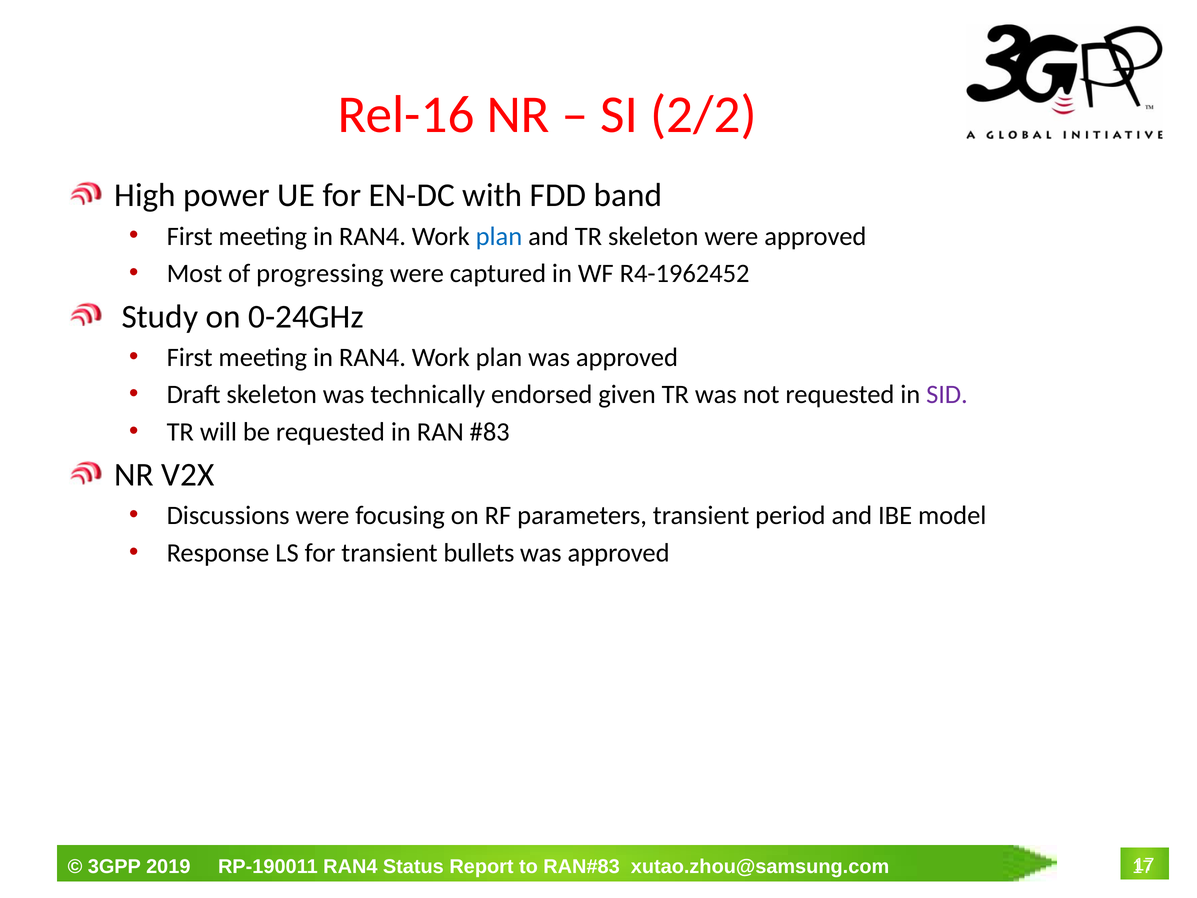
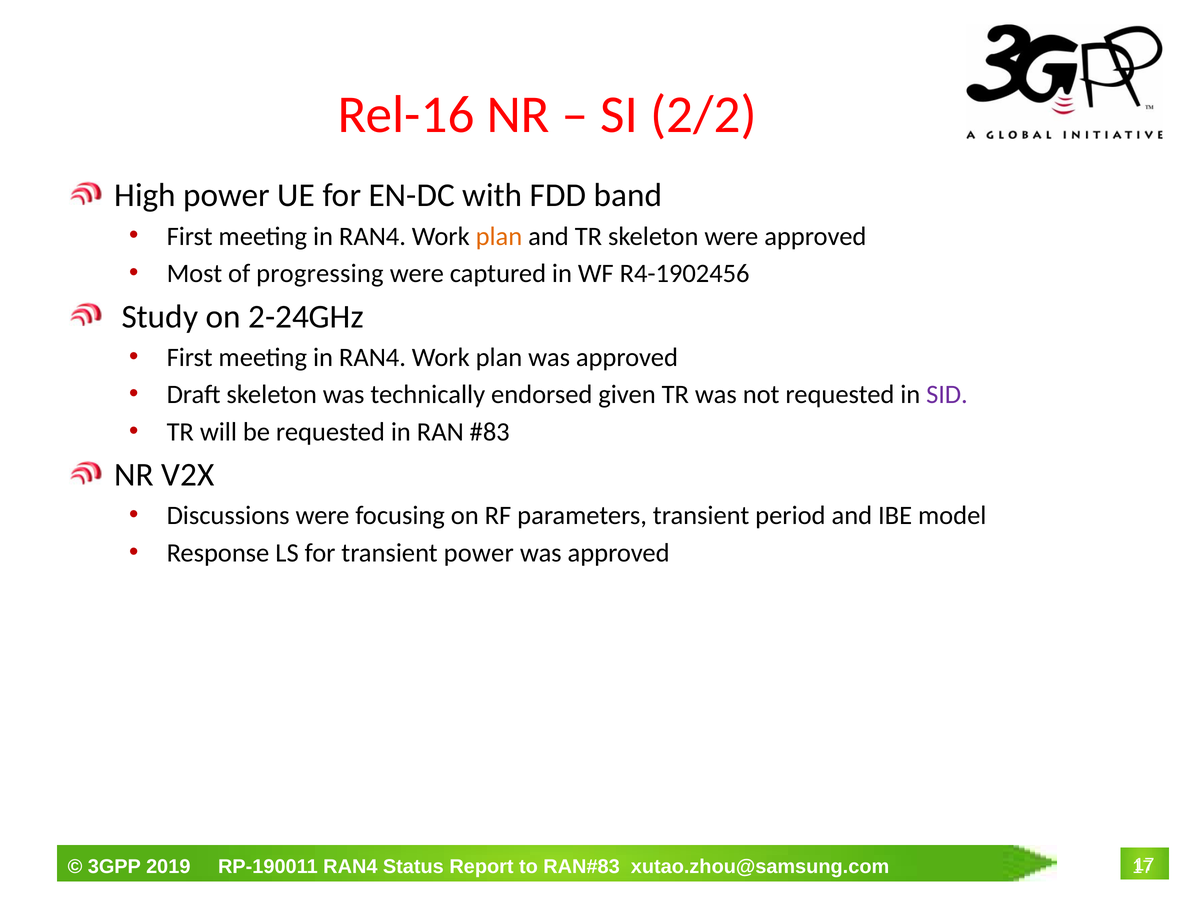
plan at (499, 236) colour: blue -> orange
R4-1962452: R4-1962452 -> R4-1902456
0-24GHz: 0-24GHz -> 2-24GHz
transient bullets: bullets -> power
